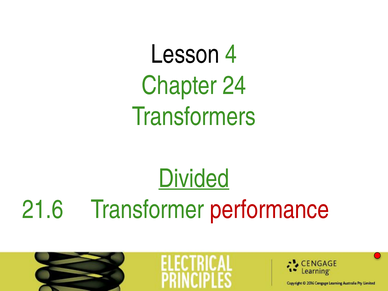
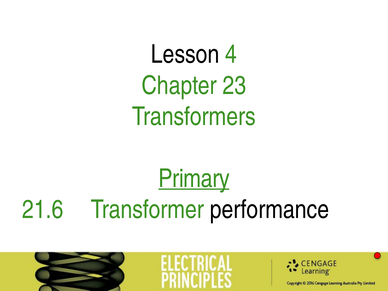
24: 24 -> 23
Divided: Divided -> Primary
performance colour: red -> black
